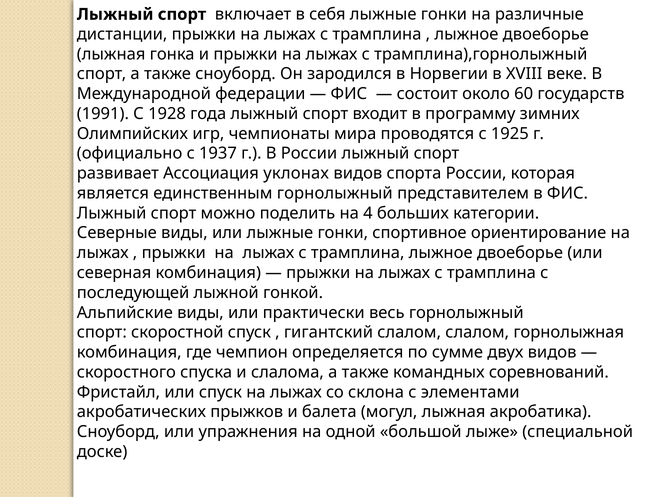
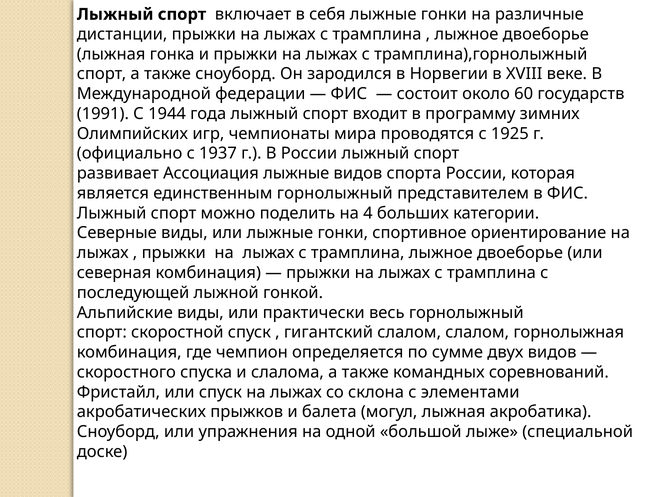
1928: 1928 -> 1944
Ассоциация уклонах: уклонах -> лыжные
